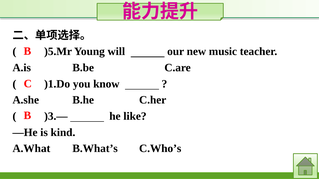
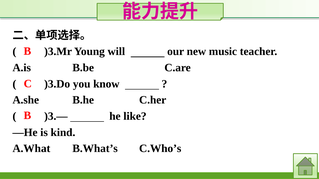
)5.Mr: )5.Mr -> )3.Mr
)1.Do: )1.Do -> )3.Do
